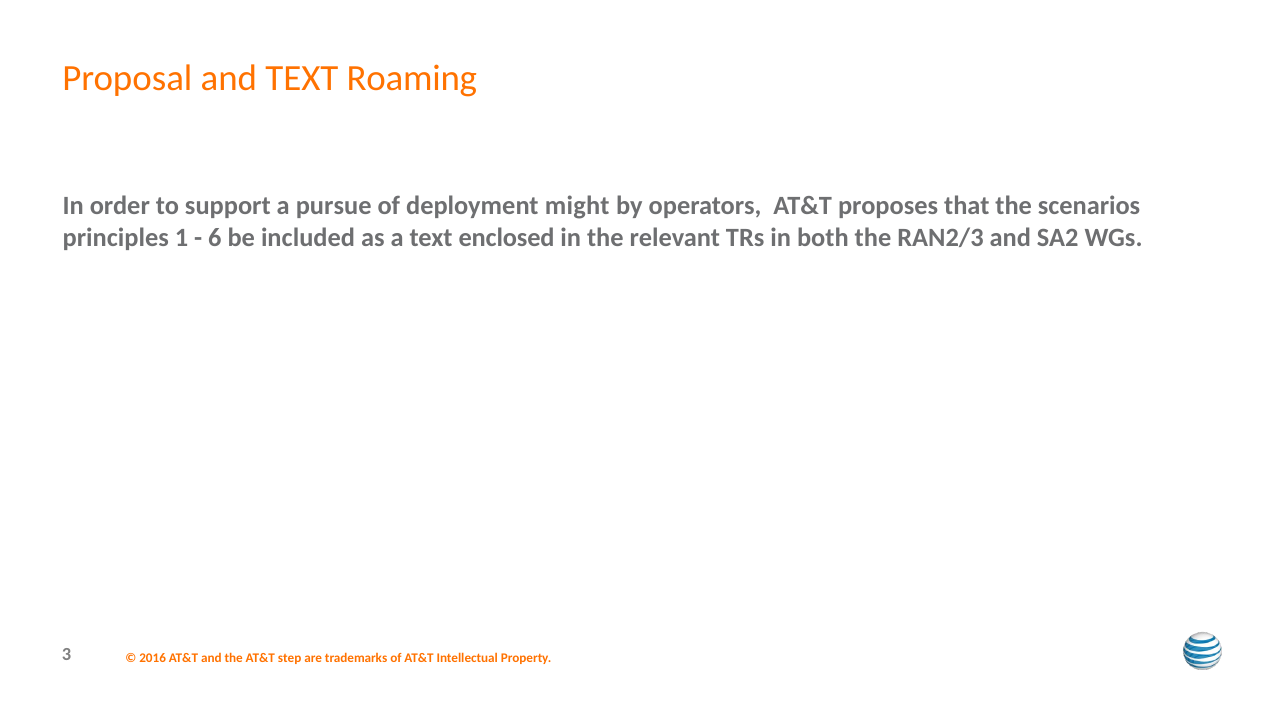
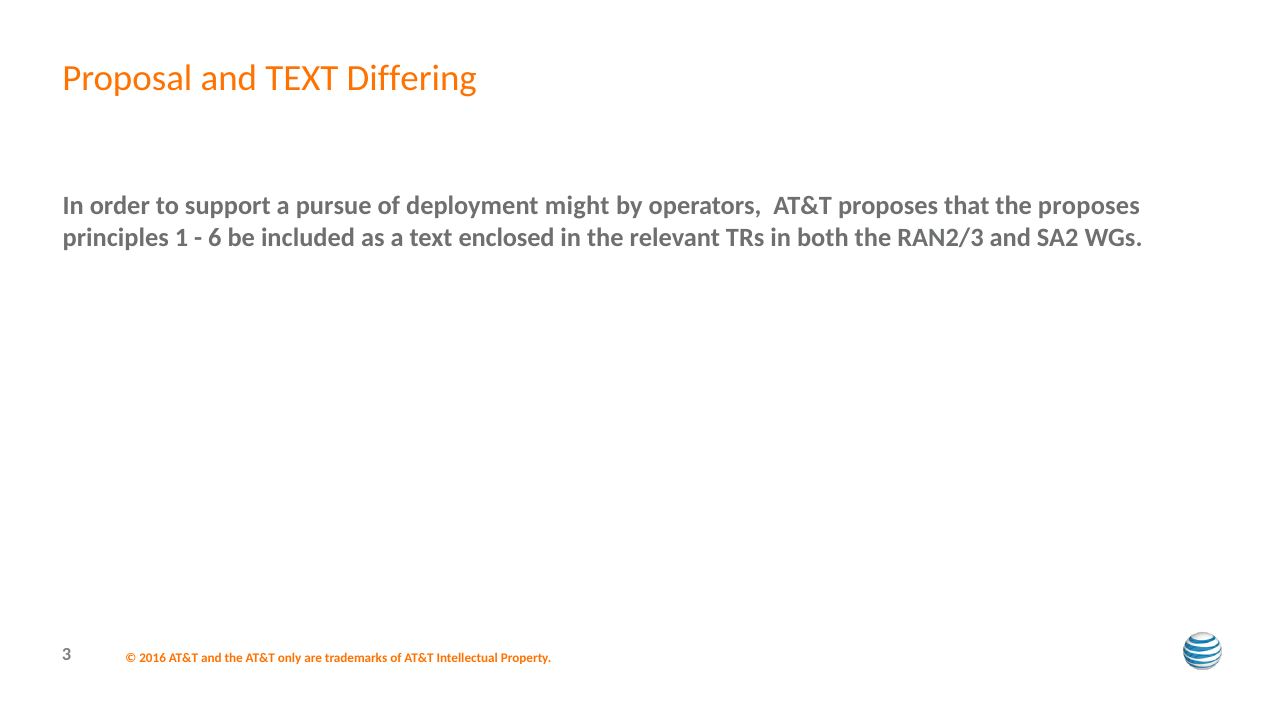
Roaming: Roaming -> Differing
the scenarios: scenarios -> proposes
step: step -> only
